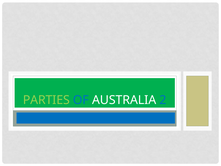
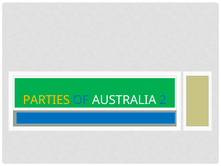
PARTIES colour: light green -> yellow
